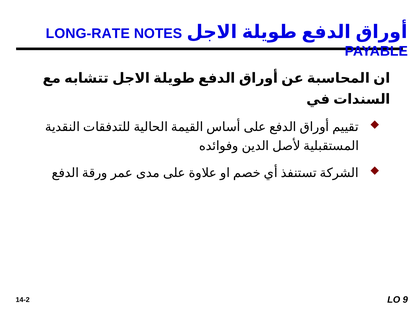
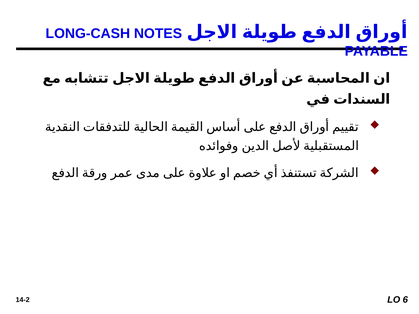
LONG-RATE: LONG-RATE -> LONG-CASH
9: 9 -> 6
